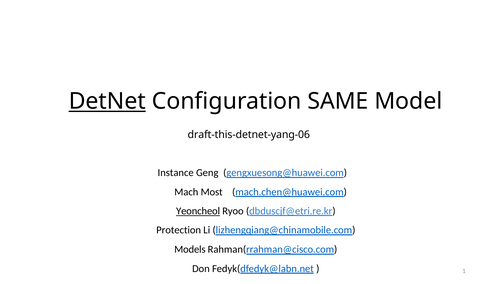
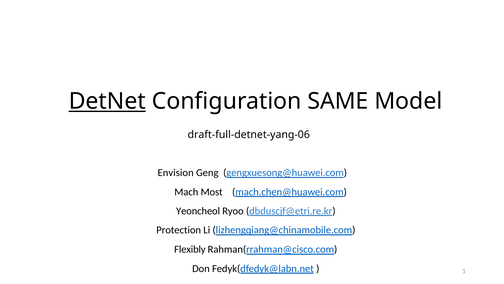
draft-this-detnet-yang-06: draft-this-detnet-yang-06 -> draft-full-detnet-yang-06
Instance: Instance -> Envision
Yeoncheol underline: present -> none
Models: Models -> Flexibly
